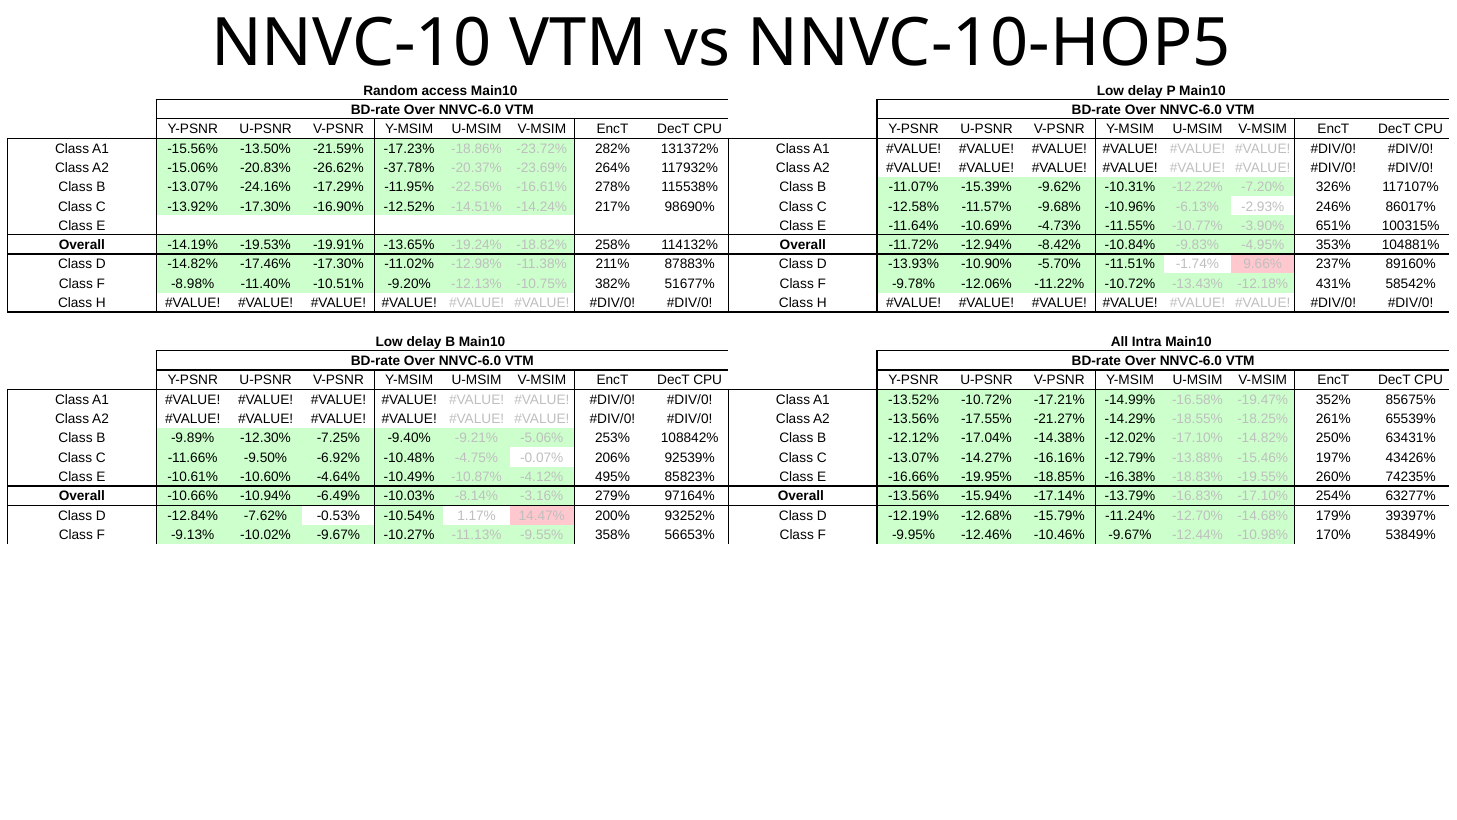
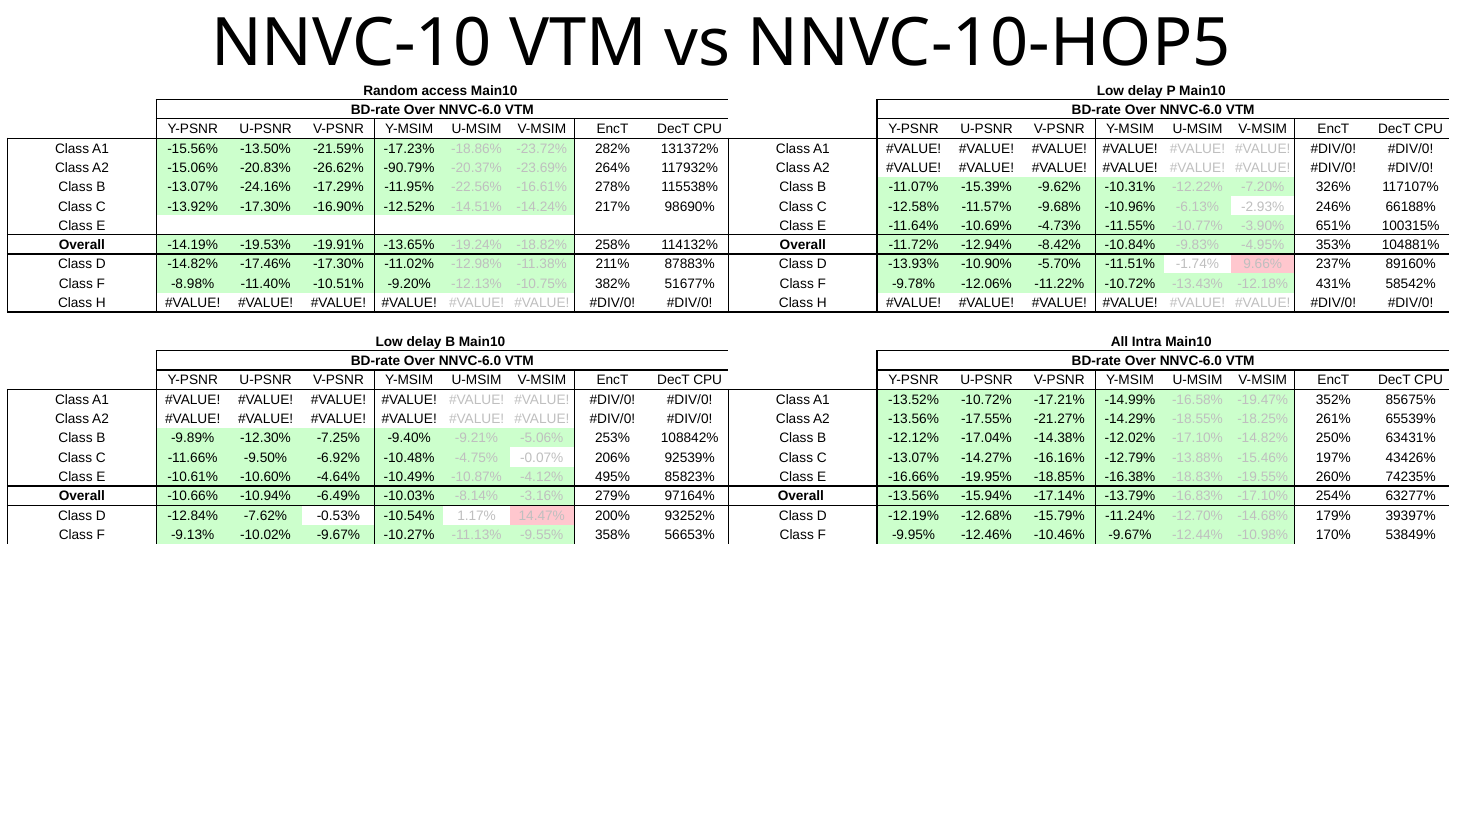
-37.78%: -37.78% -> -90.79%
86017%: 86017% -> 66188%
